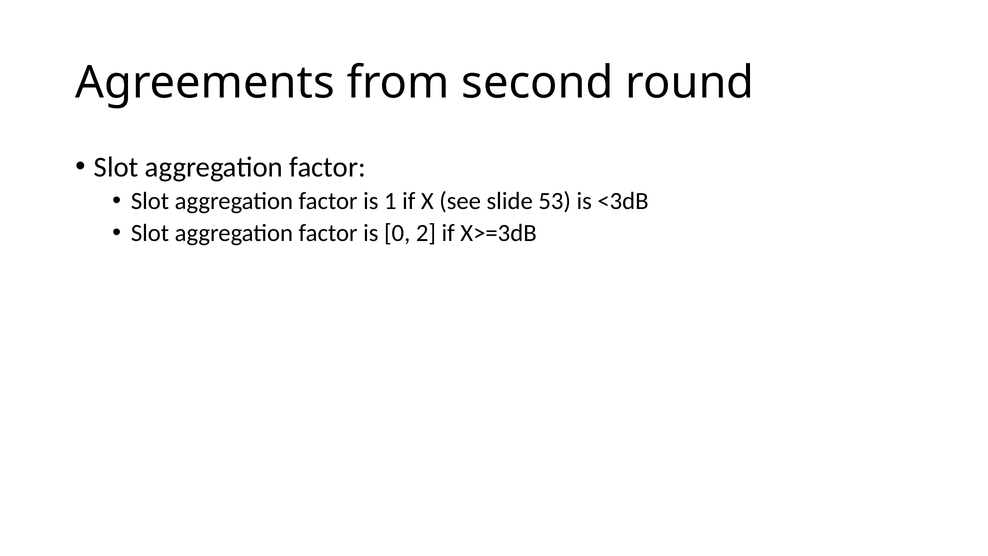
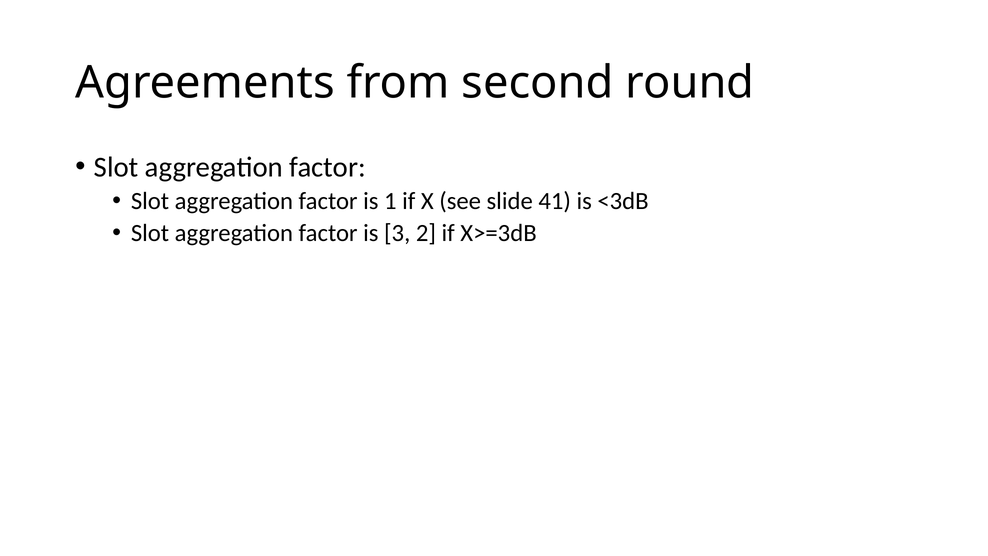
53: 53 -> 41
0: 0 -> 3
